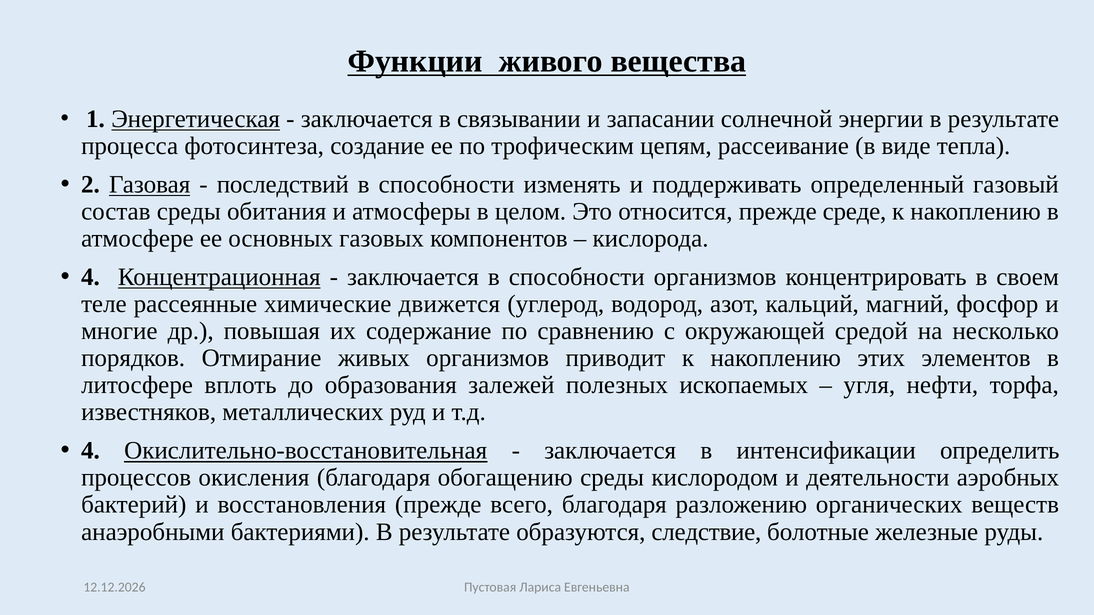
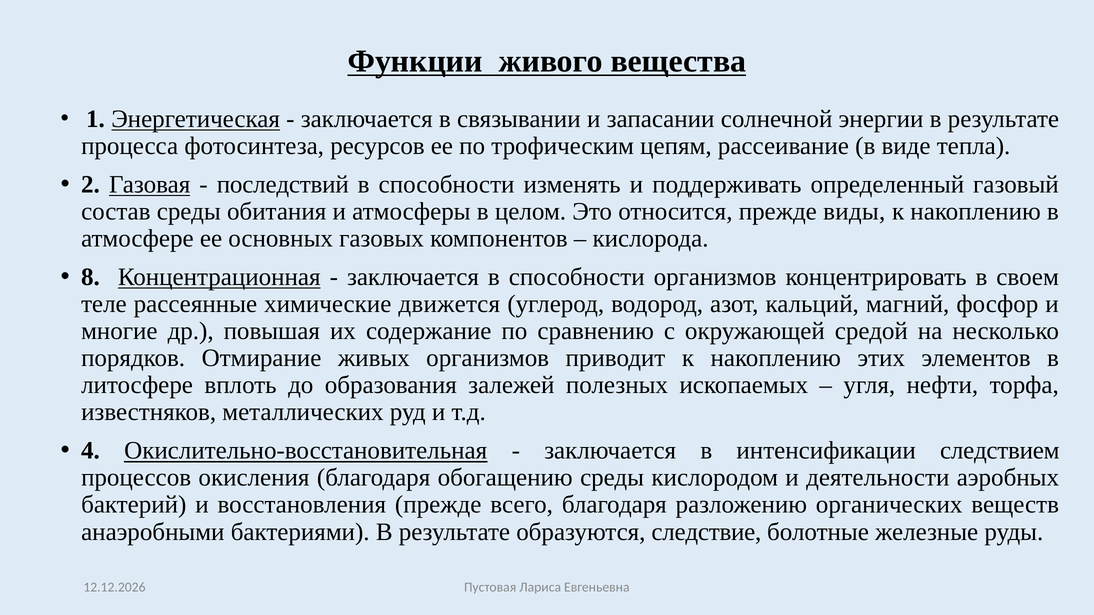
создание: создание -> ресурсов
среде: среде -> виды
4 at (91, 277): 4 -> 8
определить: определить -> следствием
